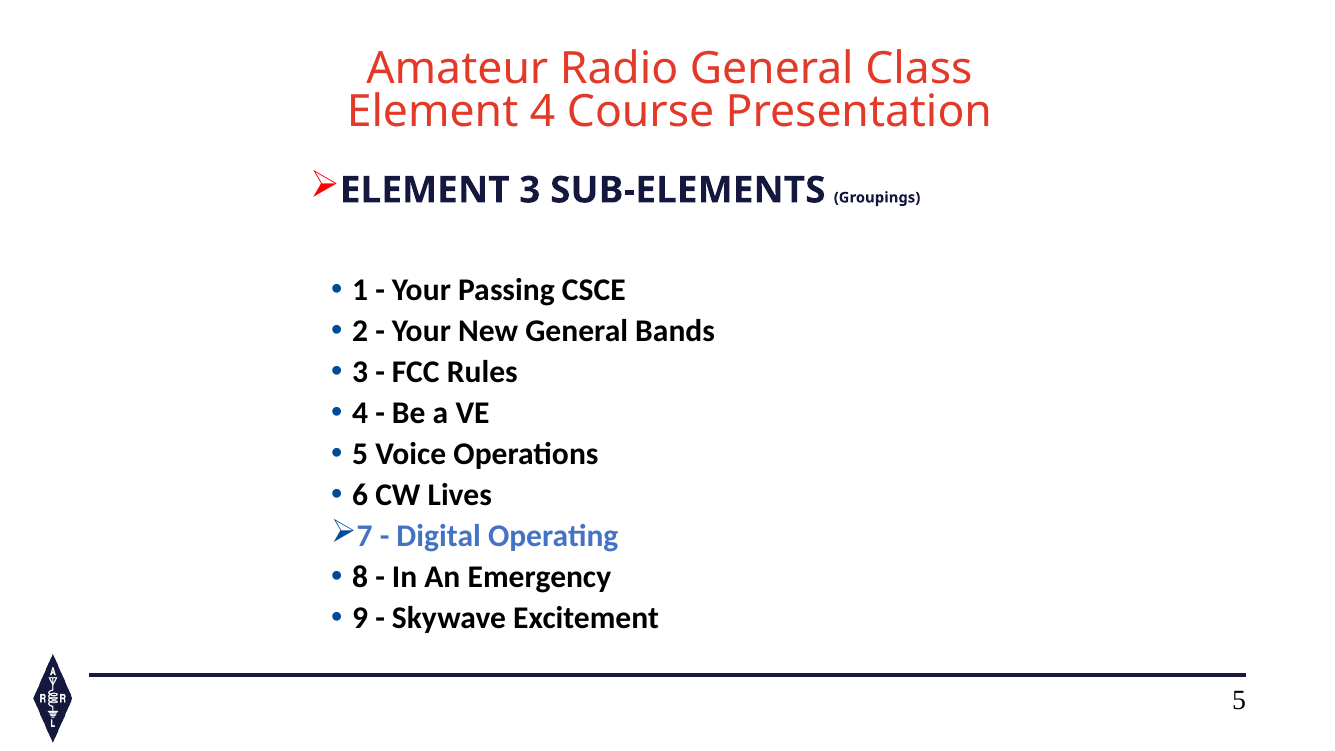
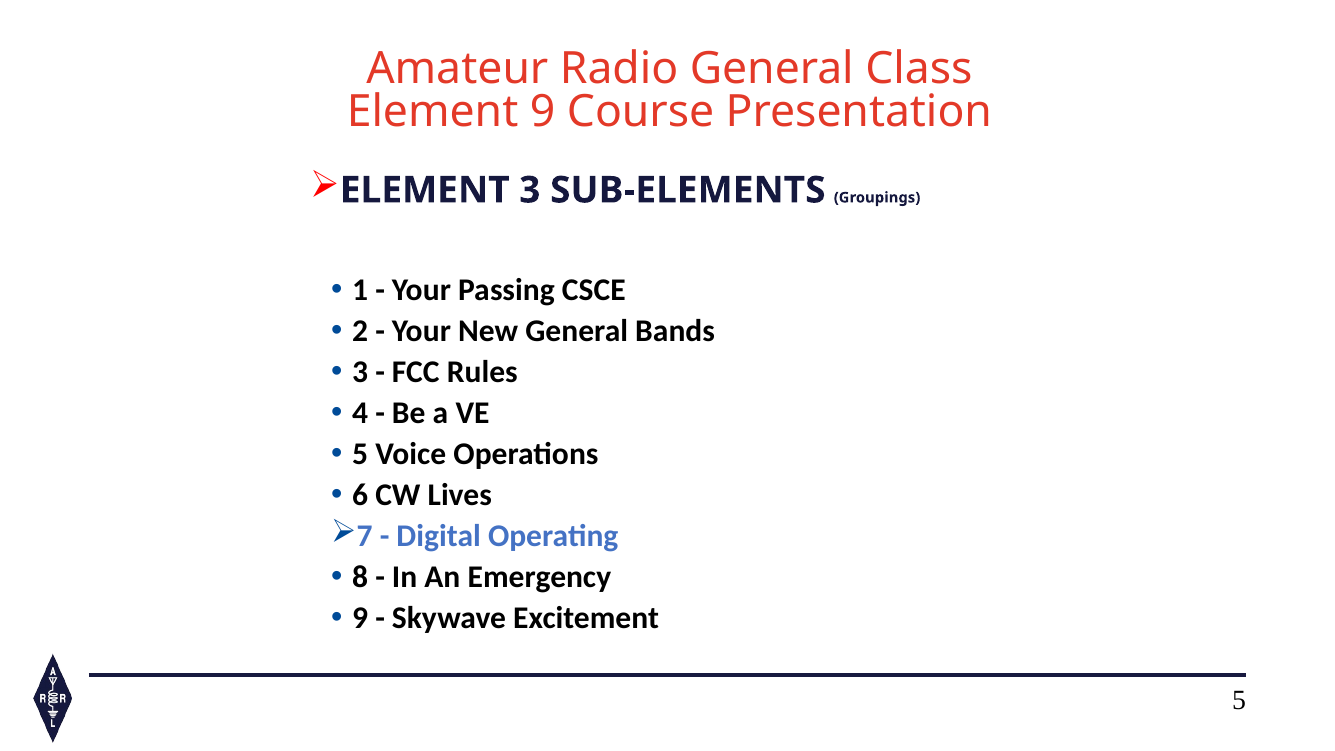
Element 4: 4 -> 9
